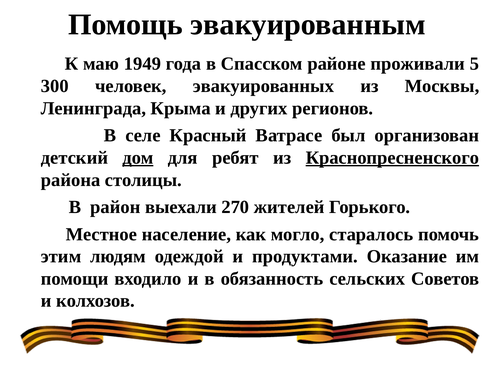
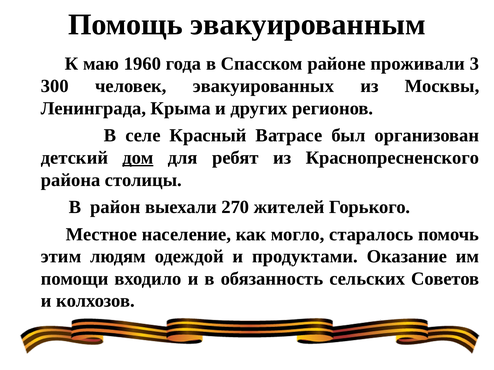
1949: 1949 -> 1960
5: 5 -> 3
Краснопресненского underline: present -> none
